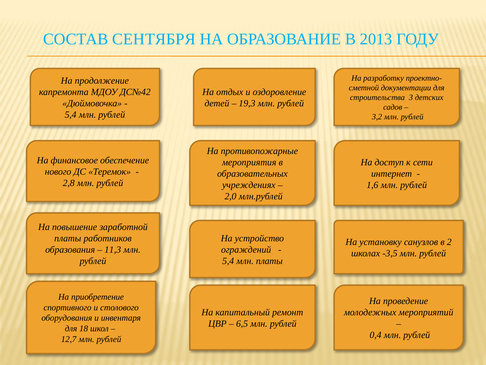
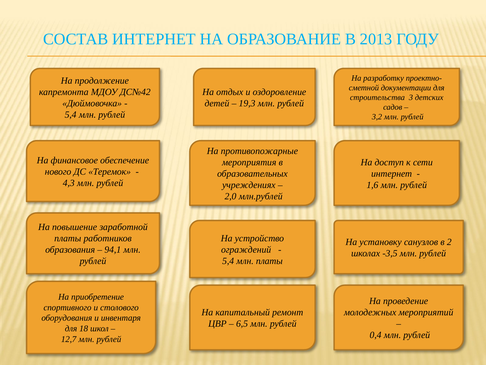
СОСТАВ СЕНТЯБРЯ: СЕНТЯБРЯ -> ИНТЕРНЕТ
2,8: 2,8 -> 4,3
11,3: 11,3 -> 94,1
